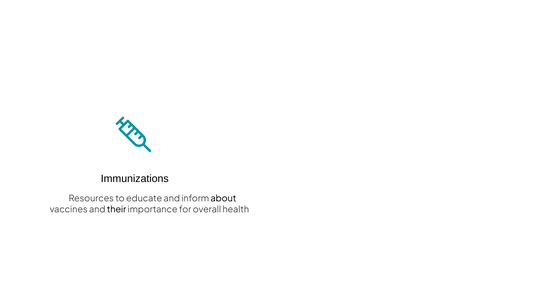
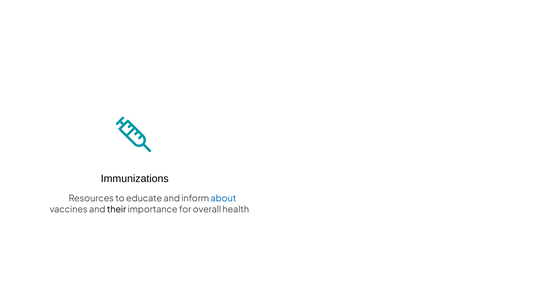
about colour: black -> blue
